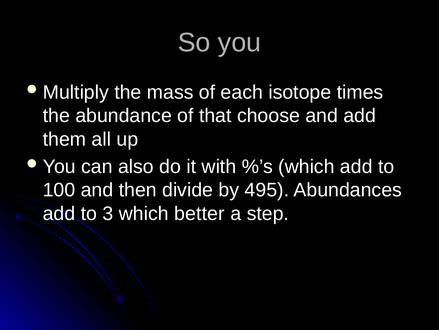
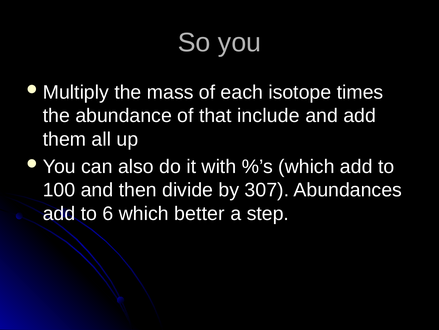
choose: choose -> include
495: 495 -> 307
3: 3 -> 6
